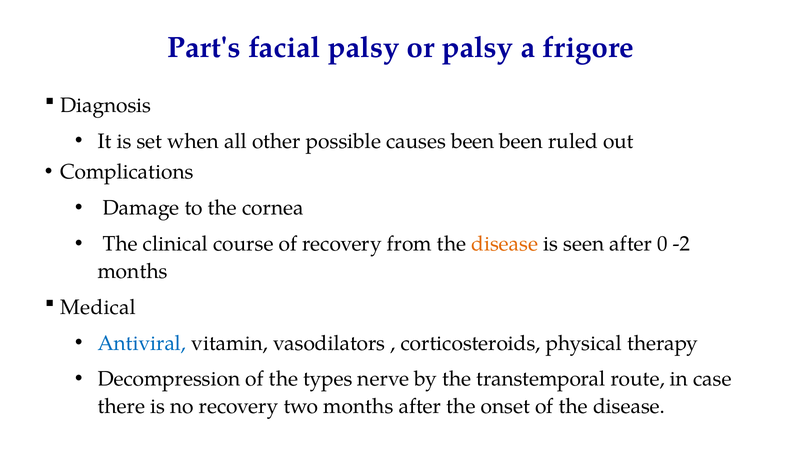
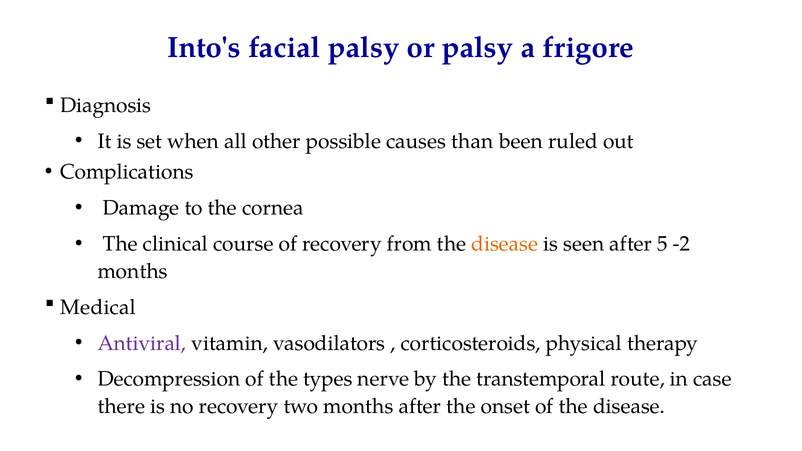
Part's: Part's -> Into's
causes been: been -> than
0: 0 -> 5
Antiviral colour: blue -> purple
